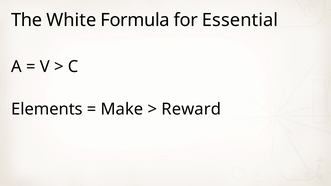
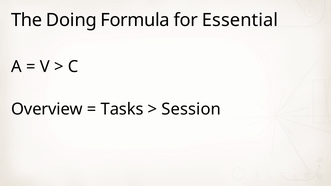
White: White -> Doing
Elements: Elements -> Overview
Make: Make -> Tasks
Reward: Reward -> Session
